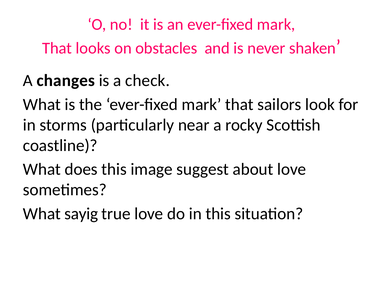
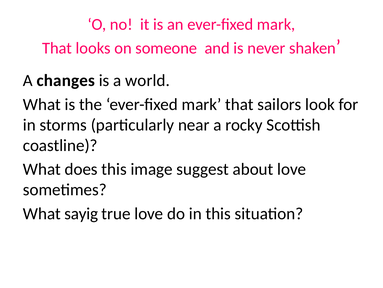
obstacles: obstacles -> someone
check: check -> world
